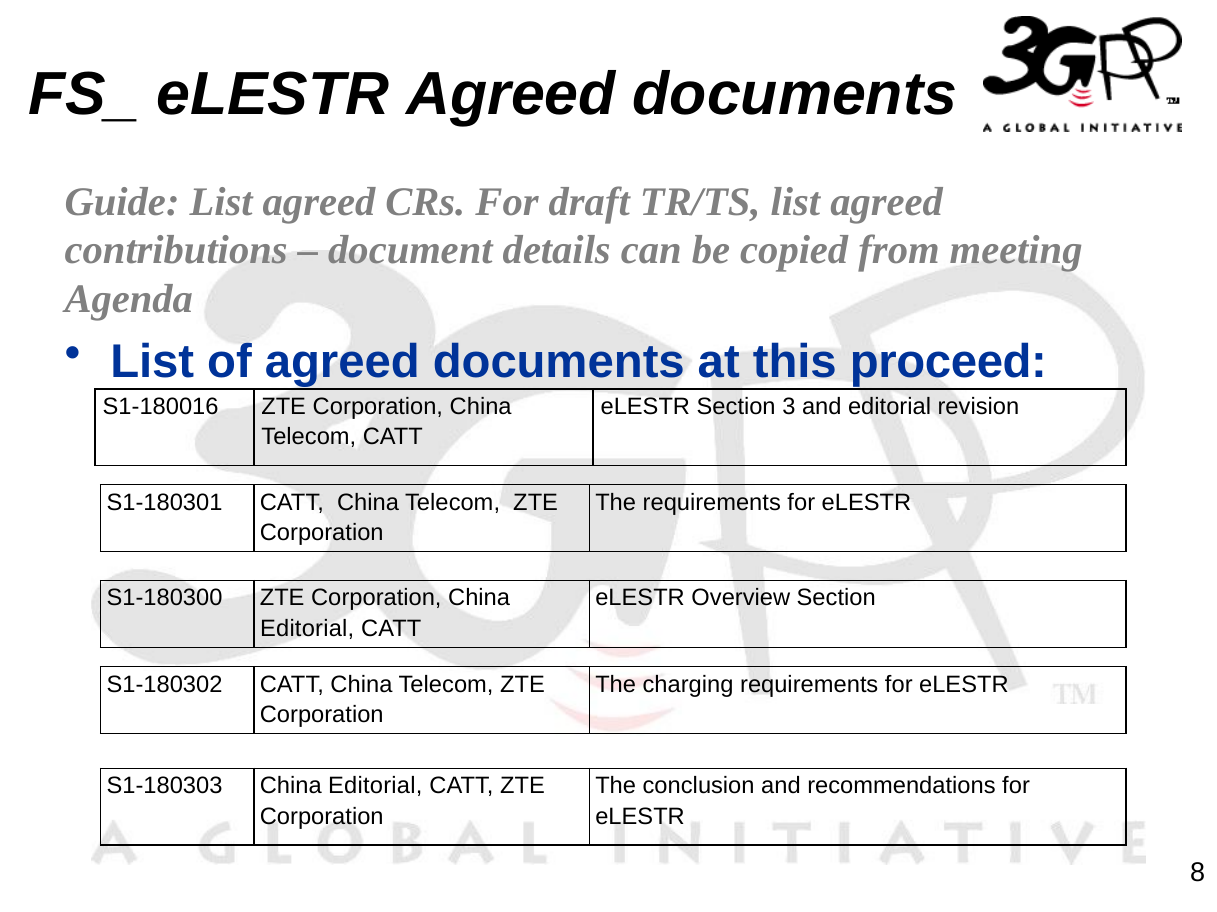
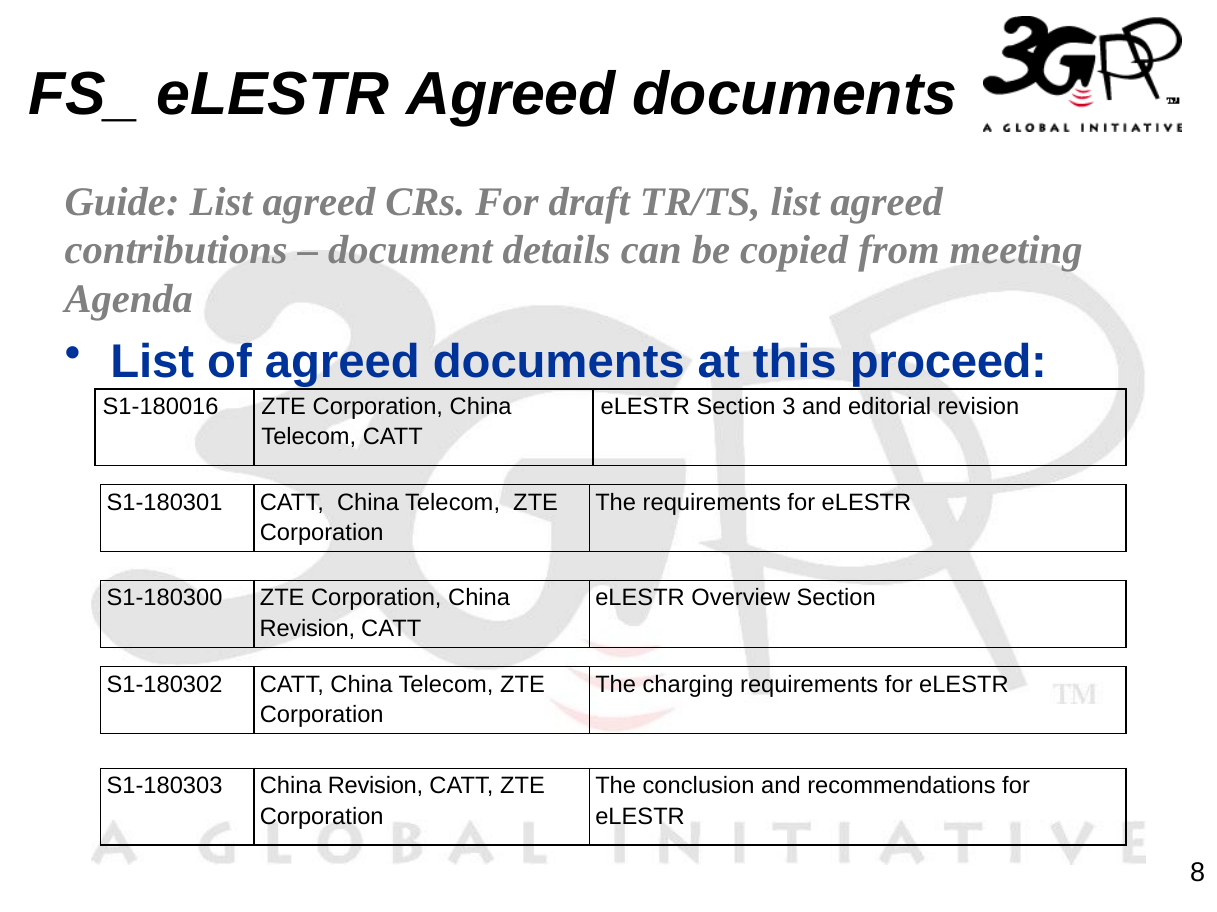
Editorial at (307, 629): Editorial -> Revision
S1-180303 China Editorial: Editorial -> Revision
